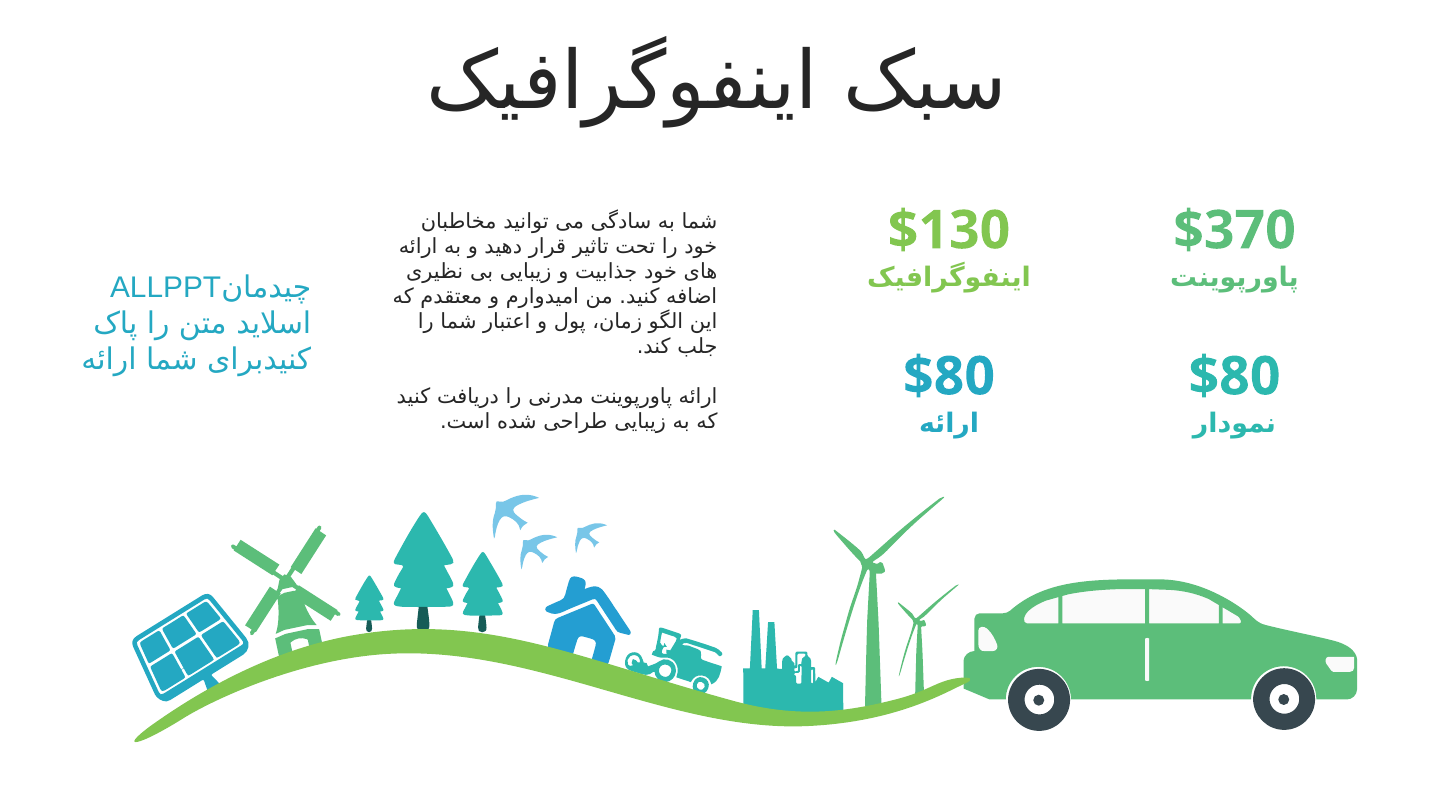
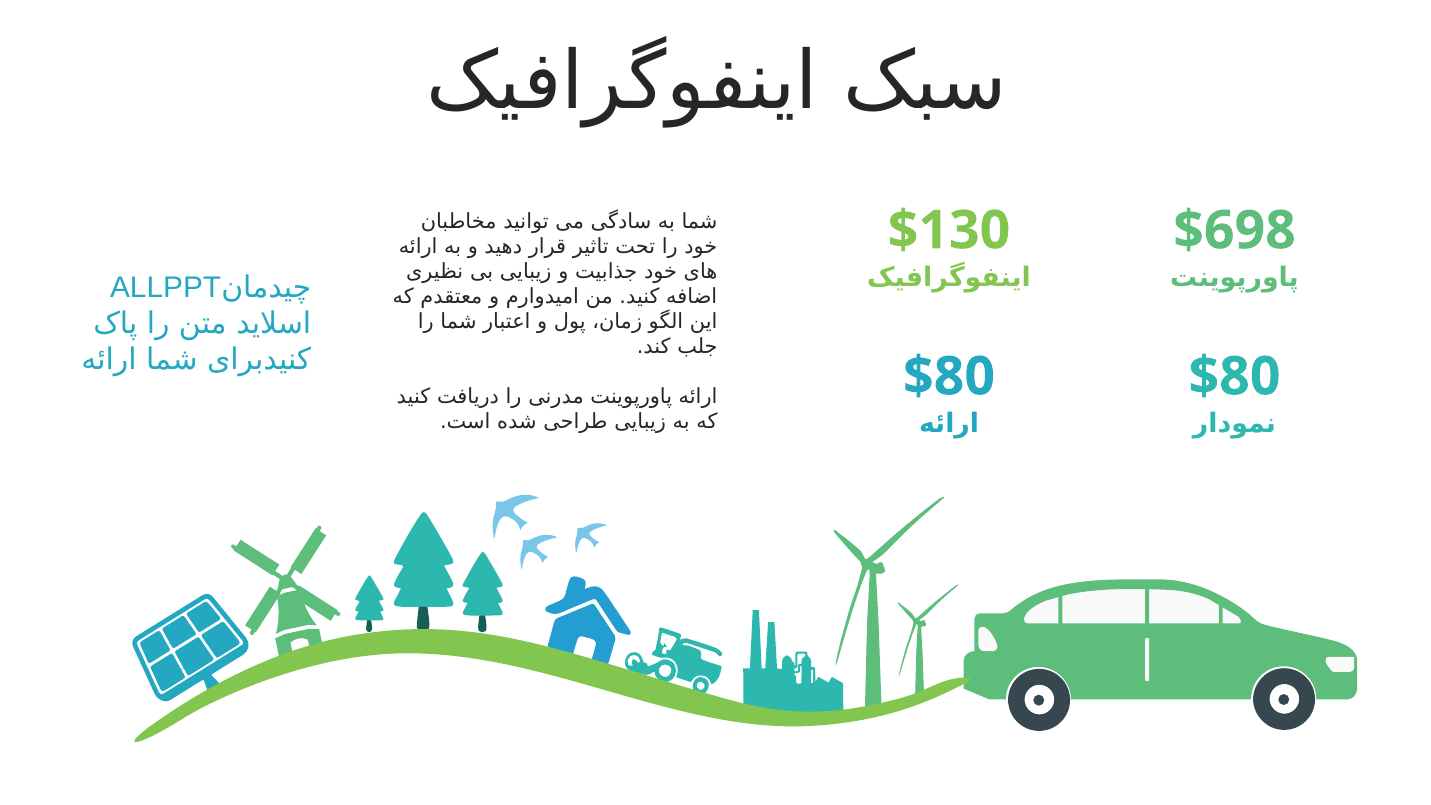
$370: $370 -> $698
